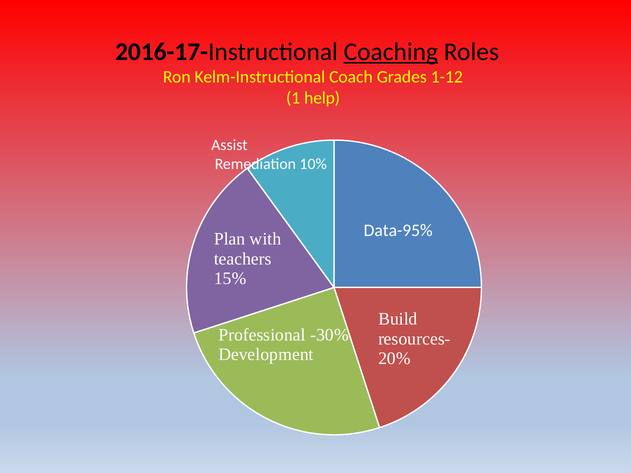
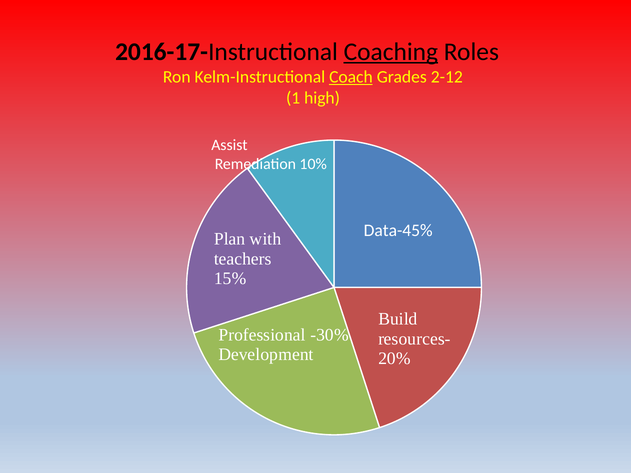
Coach underline: none -> present
1-12: 1-12 -> 2-12
help: help -> high
Data-95%: Data-95% -> Data-45%
